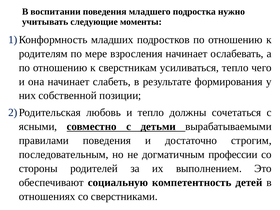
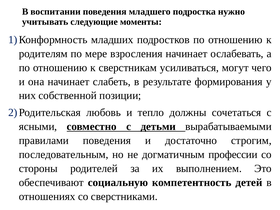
усиливаться тепло: тепло -> могут
